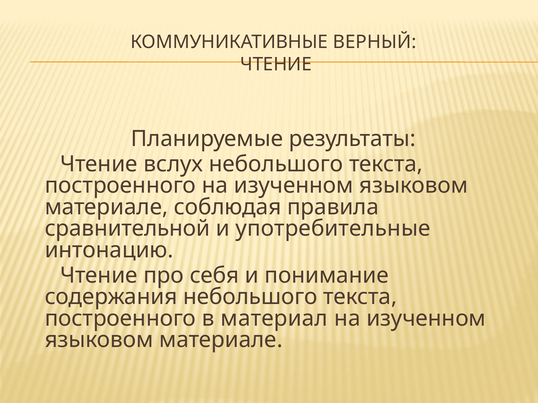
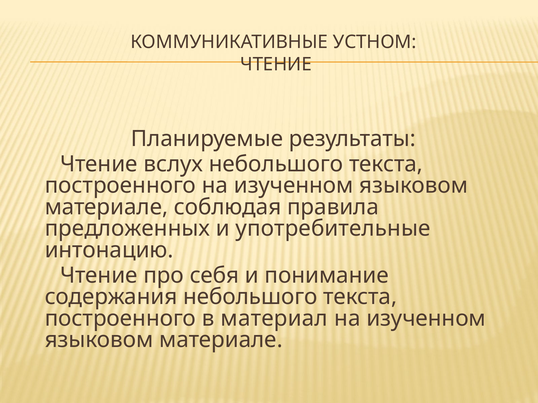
ВЕРНЫЙ: ВЕРНЫЙ -> УСТНОМ
сравнительной: сравнительной -> предложенных
